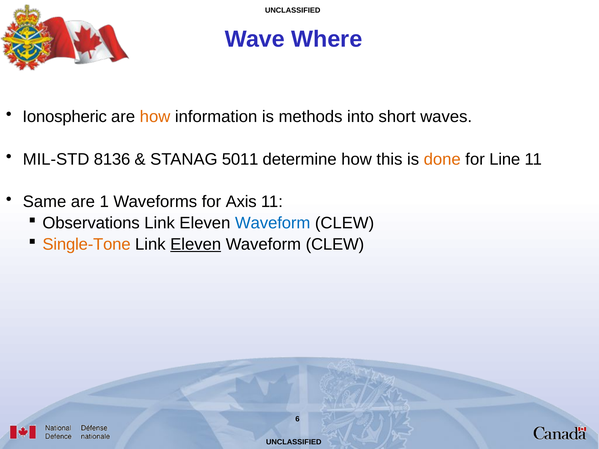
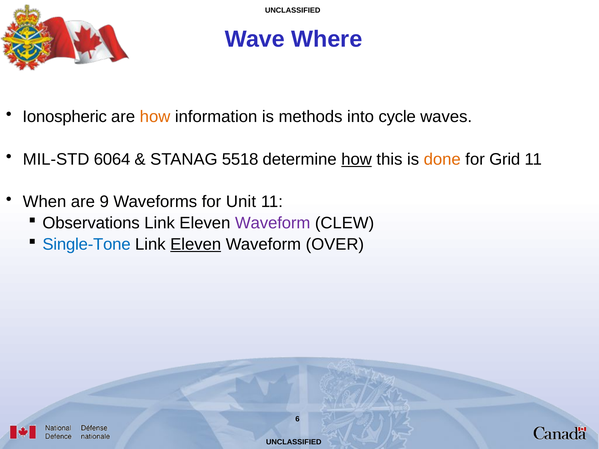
short: short -> cycle
8136: 8136 -> 6064
5011: 5011 -> 5518
how at (357, 159) underline: none -> present
Line: Line -> Grid
Same: Same -> When
1: 1 -> 9
Axis: Axis -> Unit
Waveform at (273, 223) colour: blue -> purple
Single-Tone colour: orange -> blue
CLEW at (335, 244): CLEW -> OVER
